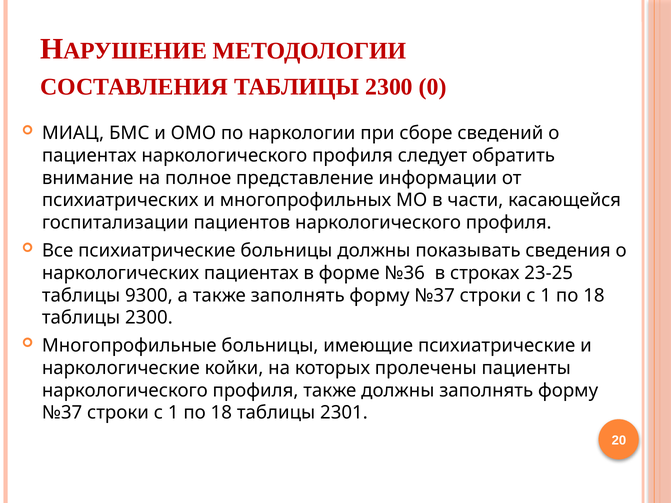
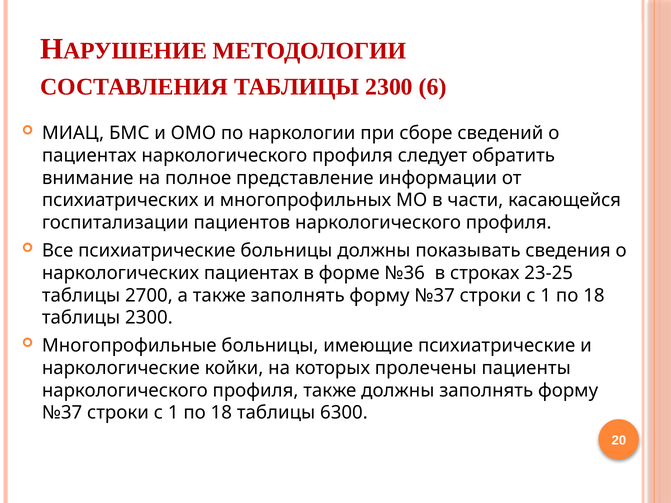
0: 0 -> 6
9300: 9300 -> 2700
2301: 2301 -> 6300
